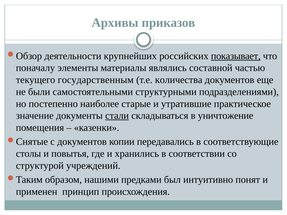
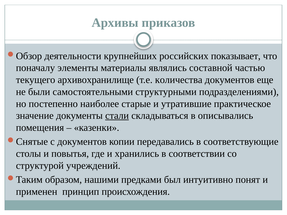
показывает underline: present -> none
государственным: государственным -> архивохранилище
уничтожение: уничтожение -> описывались
